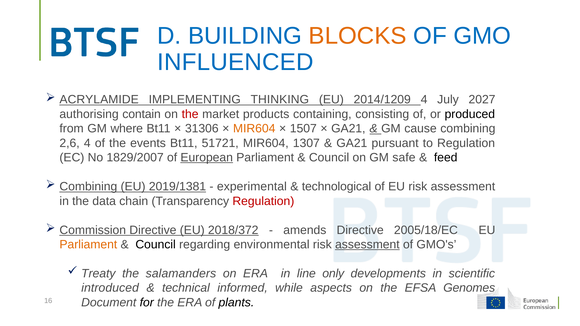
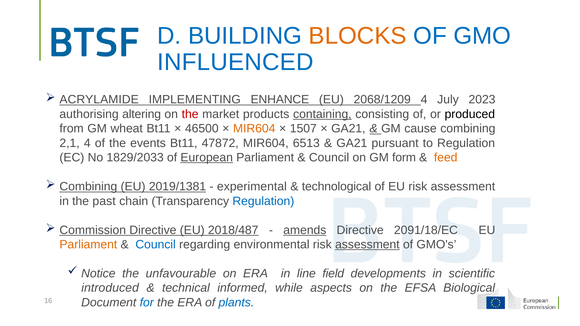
THINKING: THINKING -> ENHANCE
2014/1209: 2014/1209 -> 2068/1209
2027: 2027 -> 2023
contain: contain -> altering
containing underline: none -> present
where: where -> wheat
31306: 31306 -> 46500
2,6: 2,6 -> 2,1
51721: 51721 -> 47872
1307: 1307 -> 6513
1829/2007: 1829/2007 -> 1829/2033
safe: safe -> form
feed colour: black -> orange
data: data -> past
Regulation at (263, 201) colour: red -> blue
2018/372: 2018/372 -> 2018/487
amends underline: none -> present
2005/18/EC: 2005/18/EC -> 2091/18/EC
Council at (156, 245) colour: black -> blue
Treaty: Treaty -> Notice
salamanders: salamanders -> unfavourable
only: only -> field
Genomes: Genomes -> Biological
for colour: black -> blue
plants colour: black -> blue
